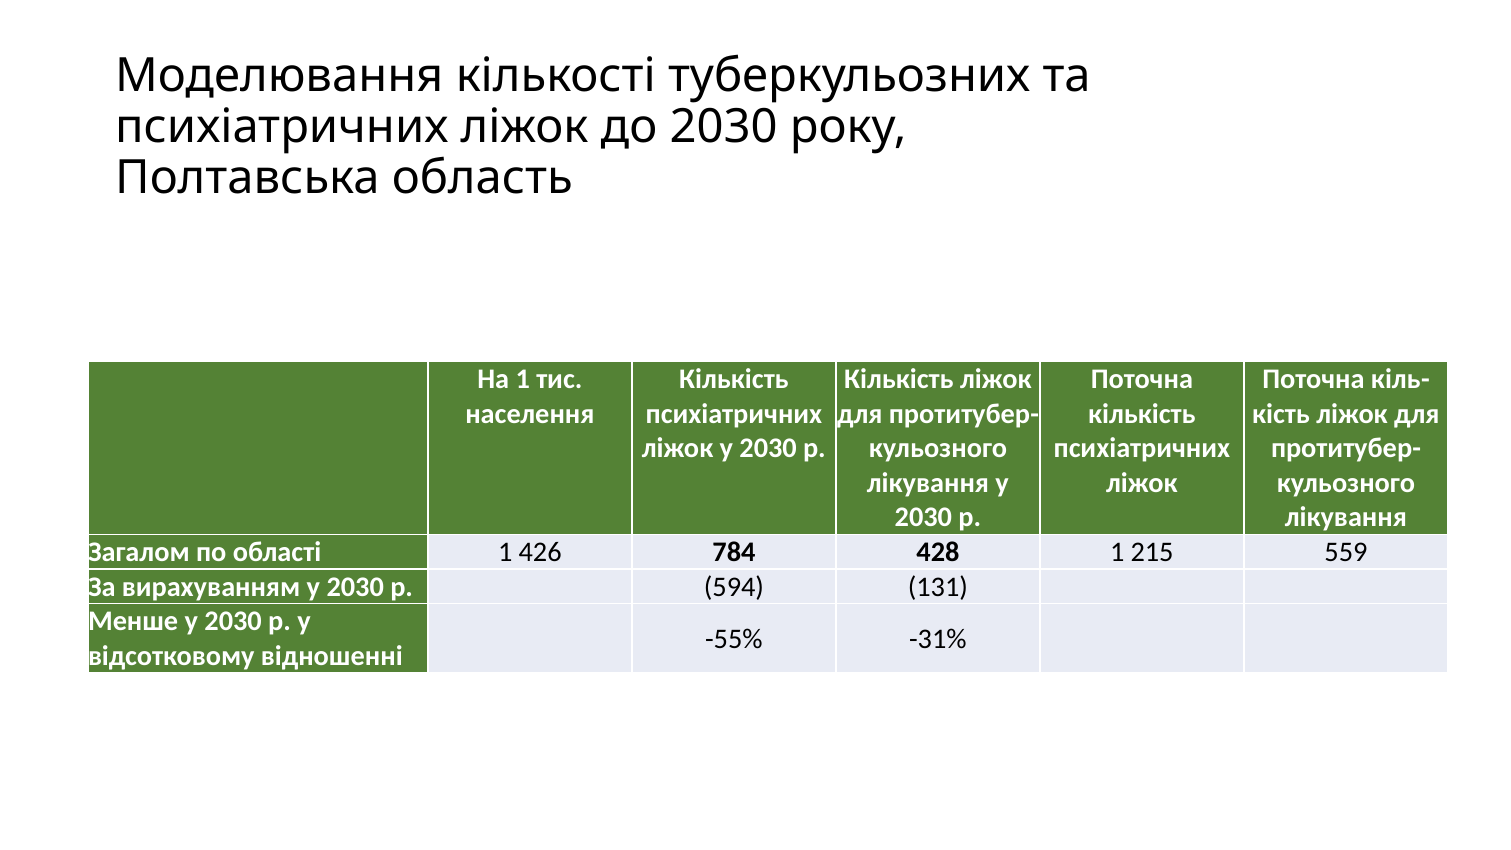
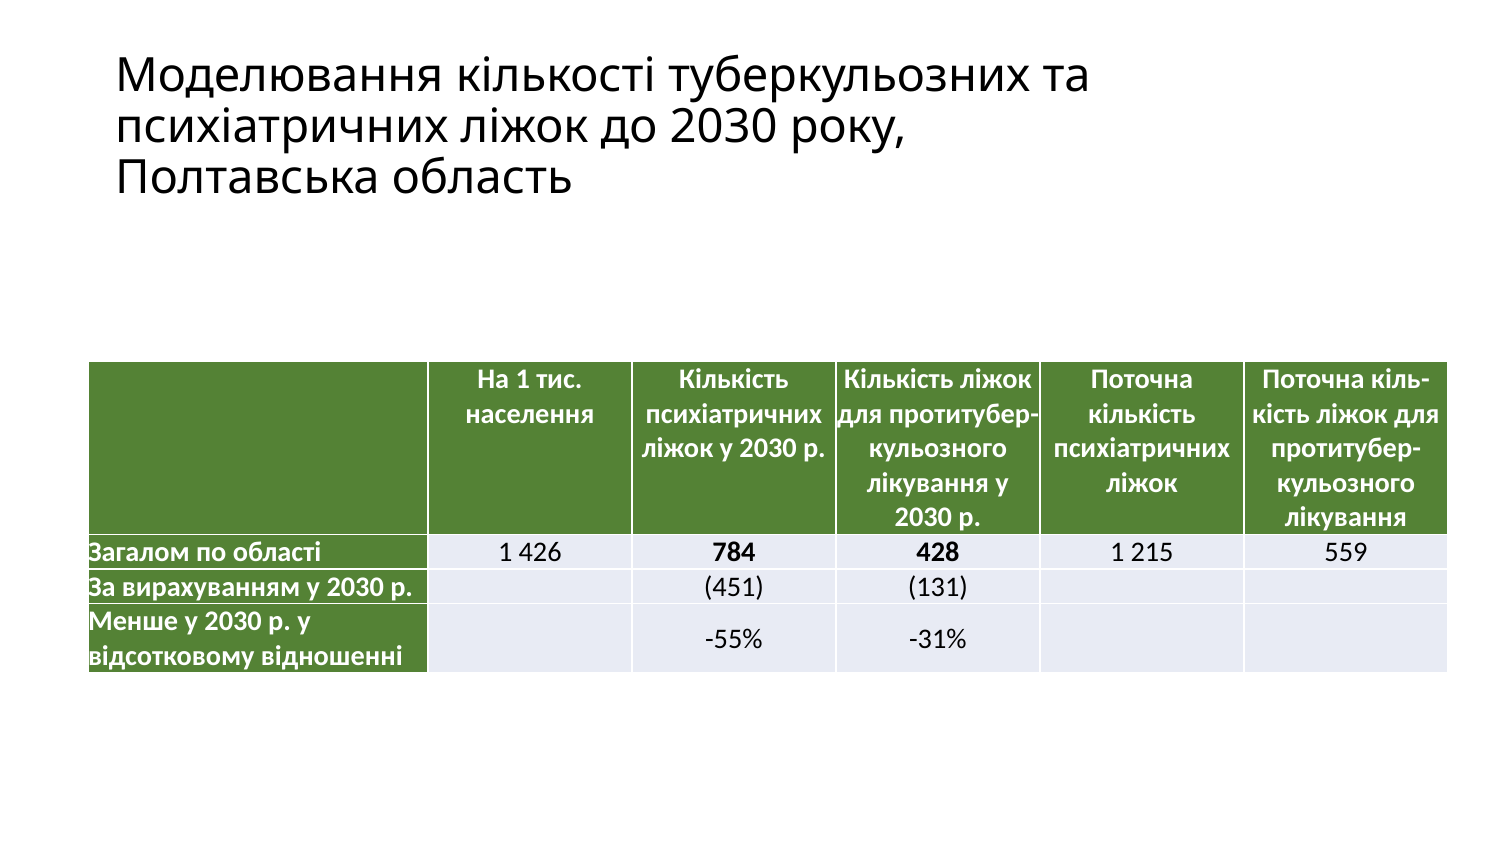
594: 594 -> 451
